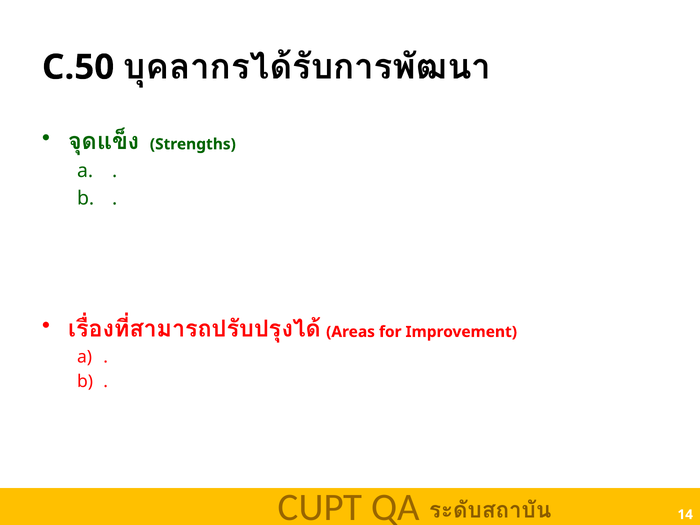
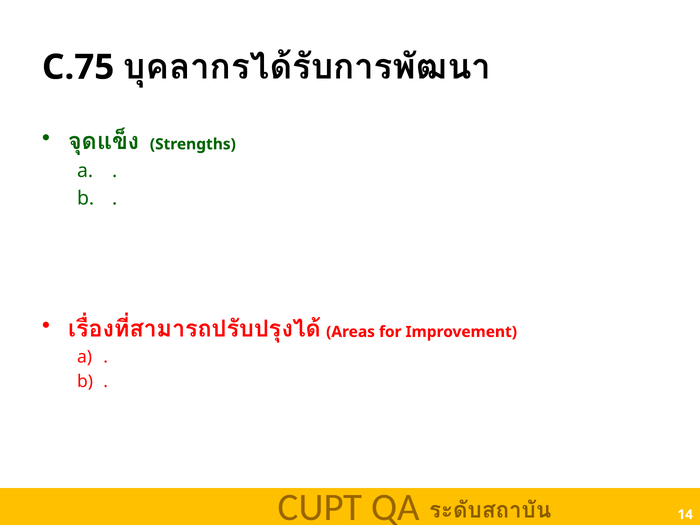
C.50: C.50 -> C.75
